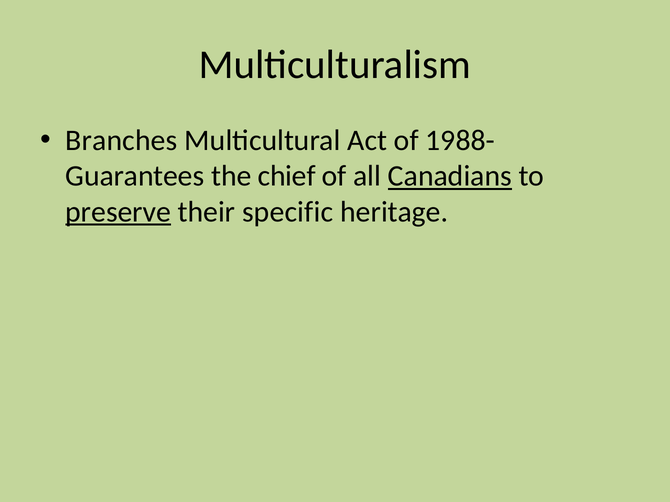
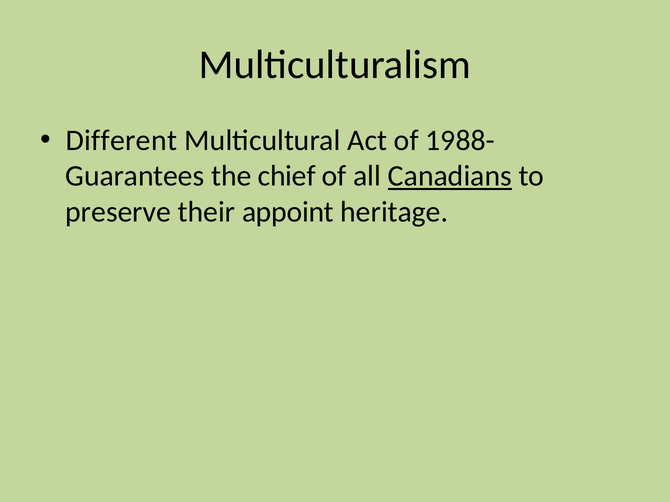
Branches: Branches -> Different
preserve underline: present -> none
specific: specific -> appoint
